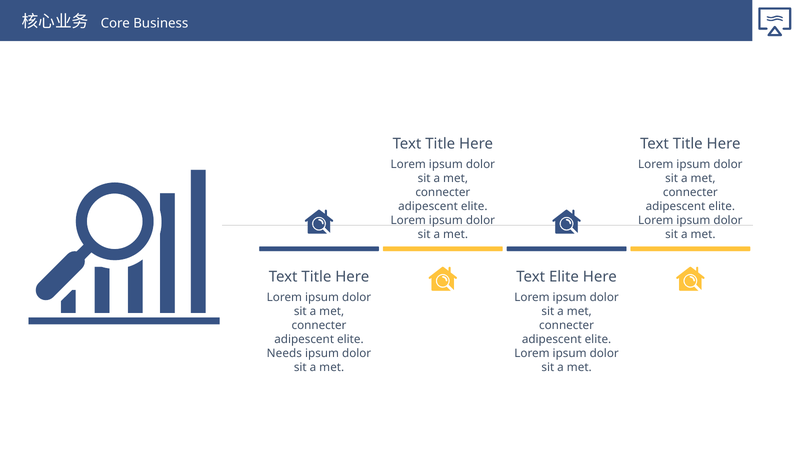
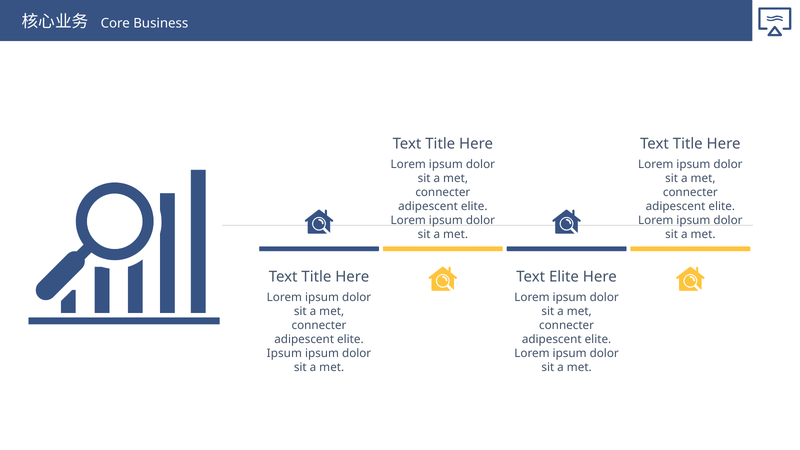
Needs at (284, 353): Needs -> Ipsum
